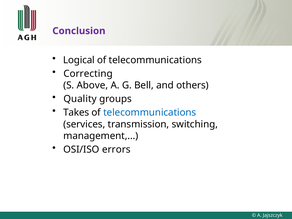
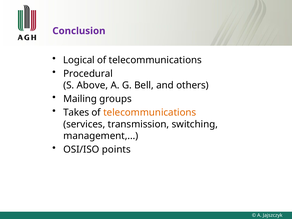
Correcting: Correcting -> Procedural
Quality: Quality -> Mailing
telecommunications at (150, 113) colour: blue -> orange
errors: errors -> points
